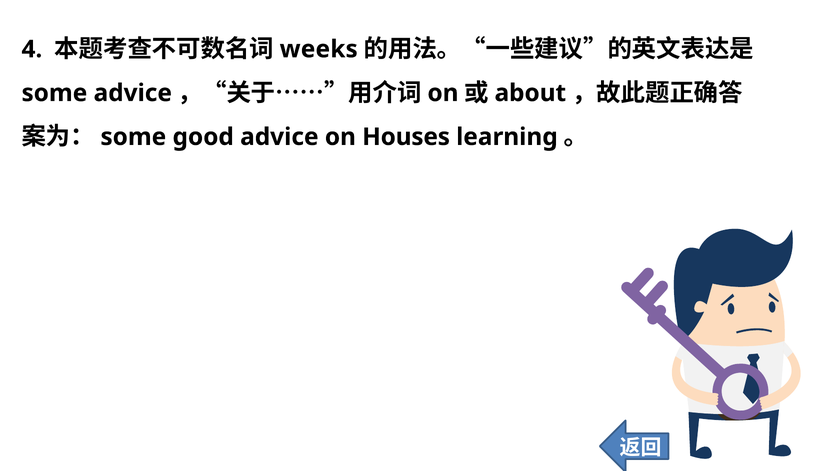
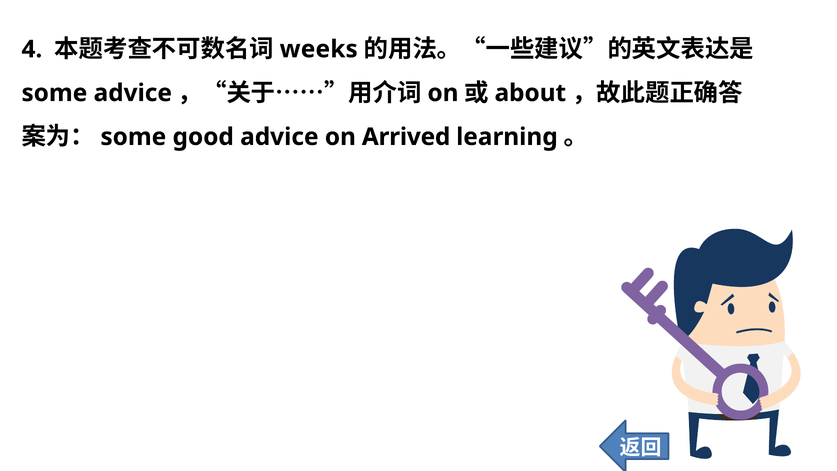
Houses: Houses -> Arrived
